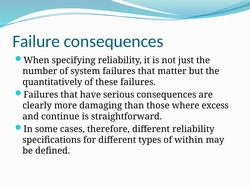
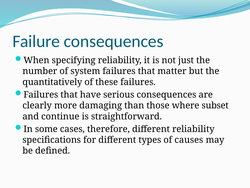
excess: excess -> subset
within: within -> causes
